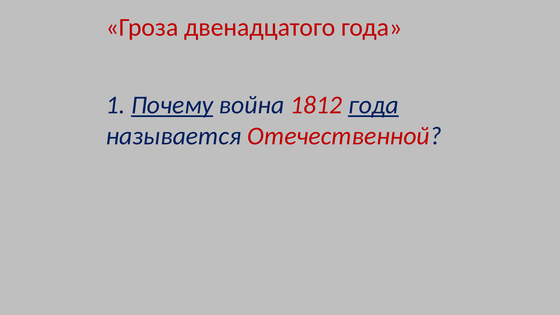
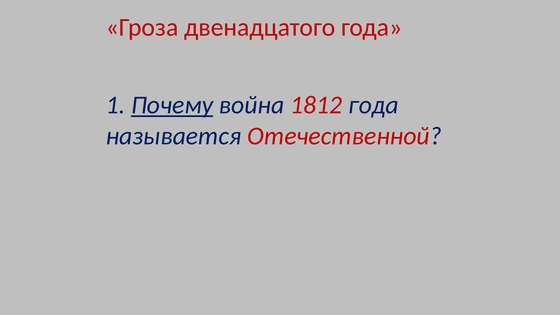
года at (373, 105) underline: present -> none
